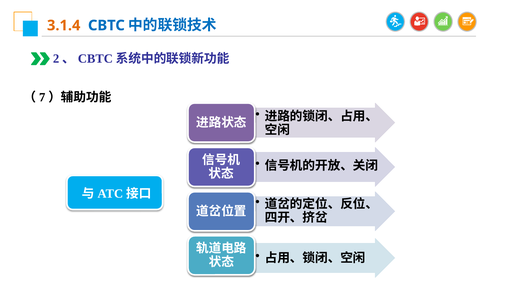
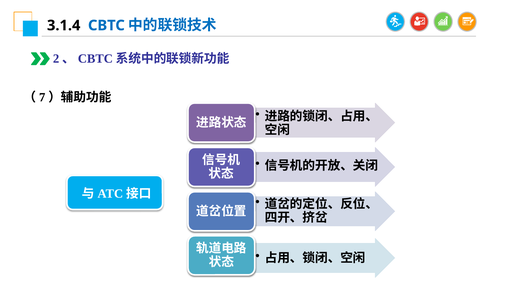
3.1.4 colour: orange -> black
